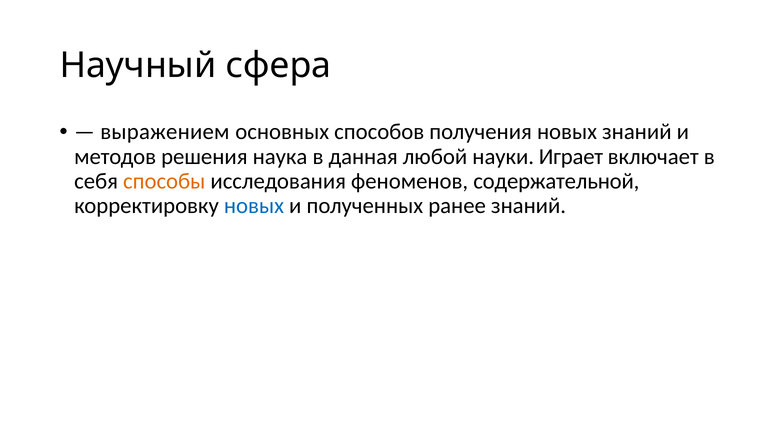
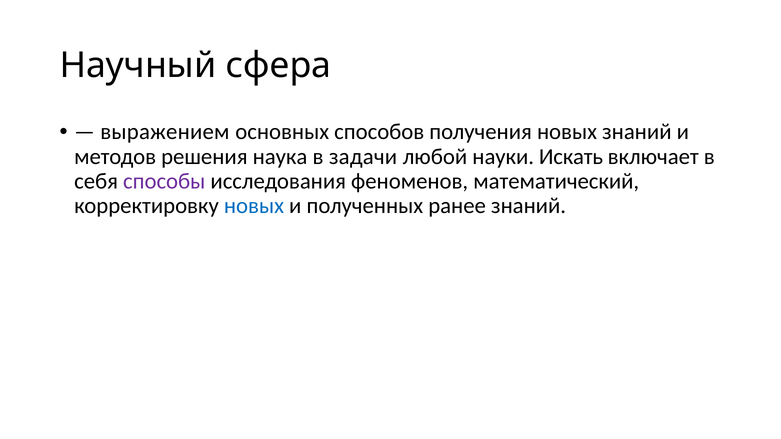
данная: данная -> задачи
Играет: Играет -> Искать
способы colour: orange -> purple
содержательной: содержательной -> математический
